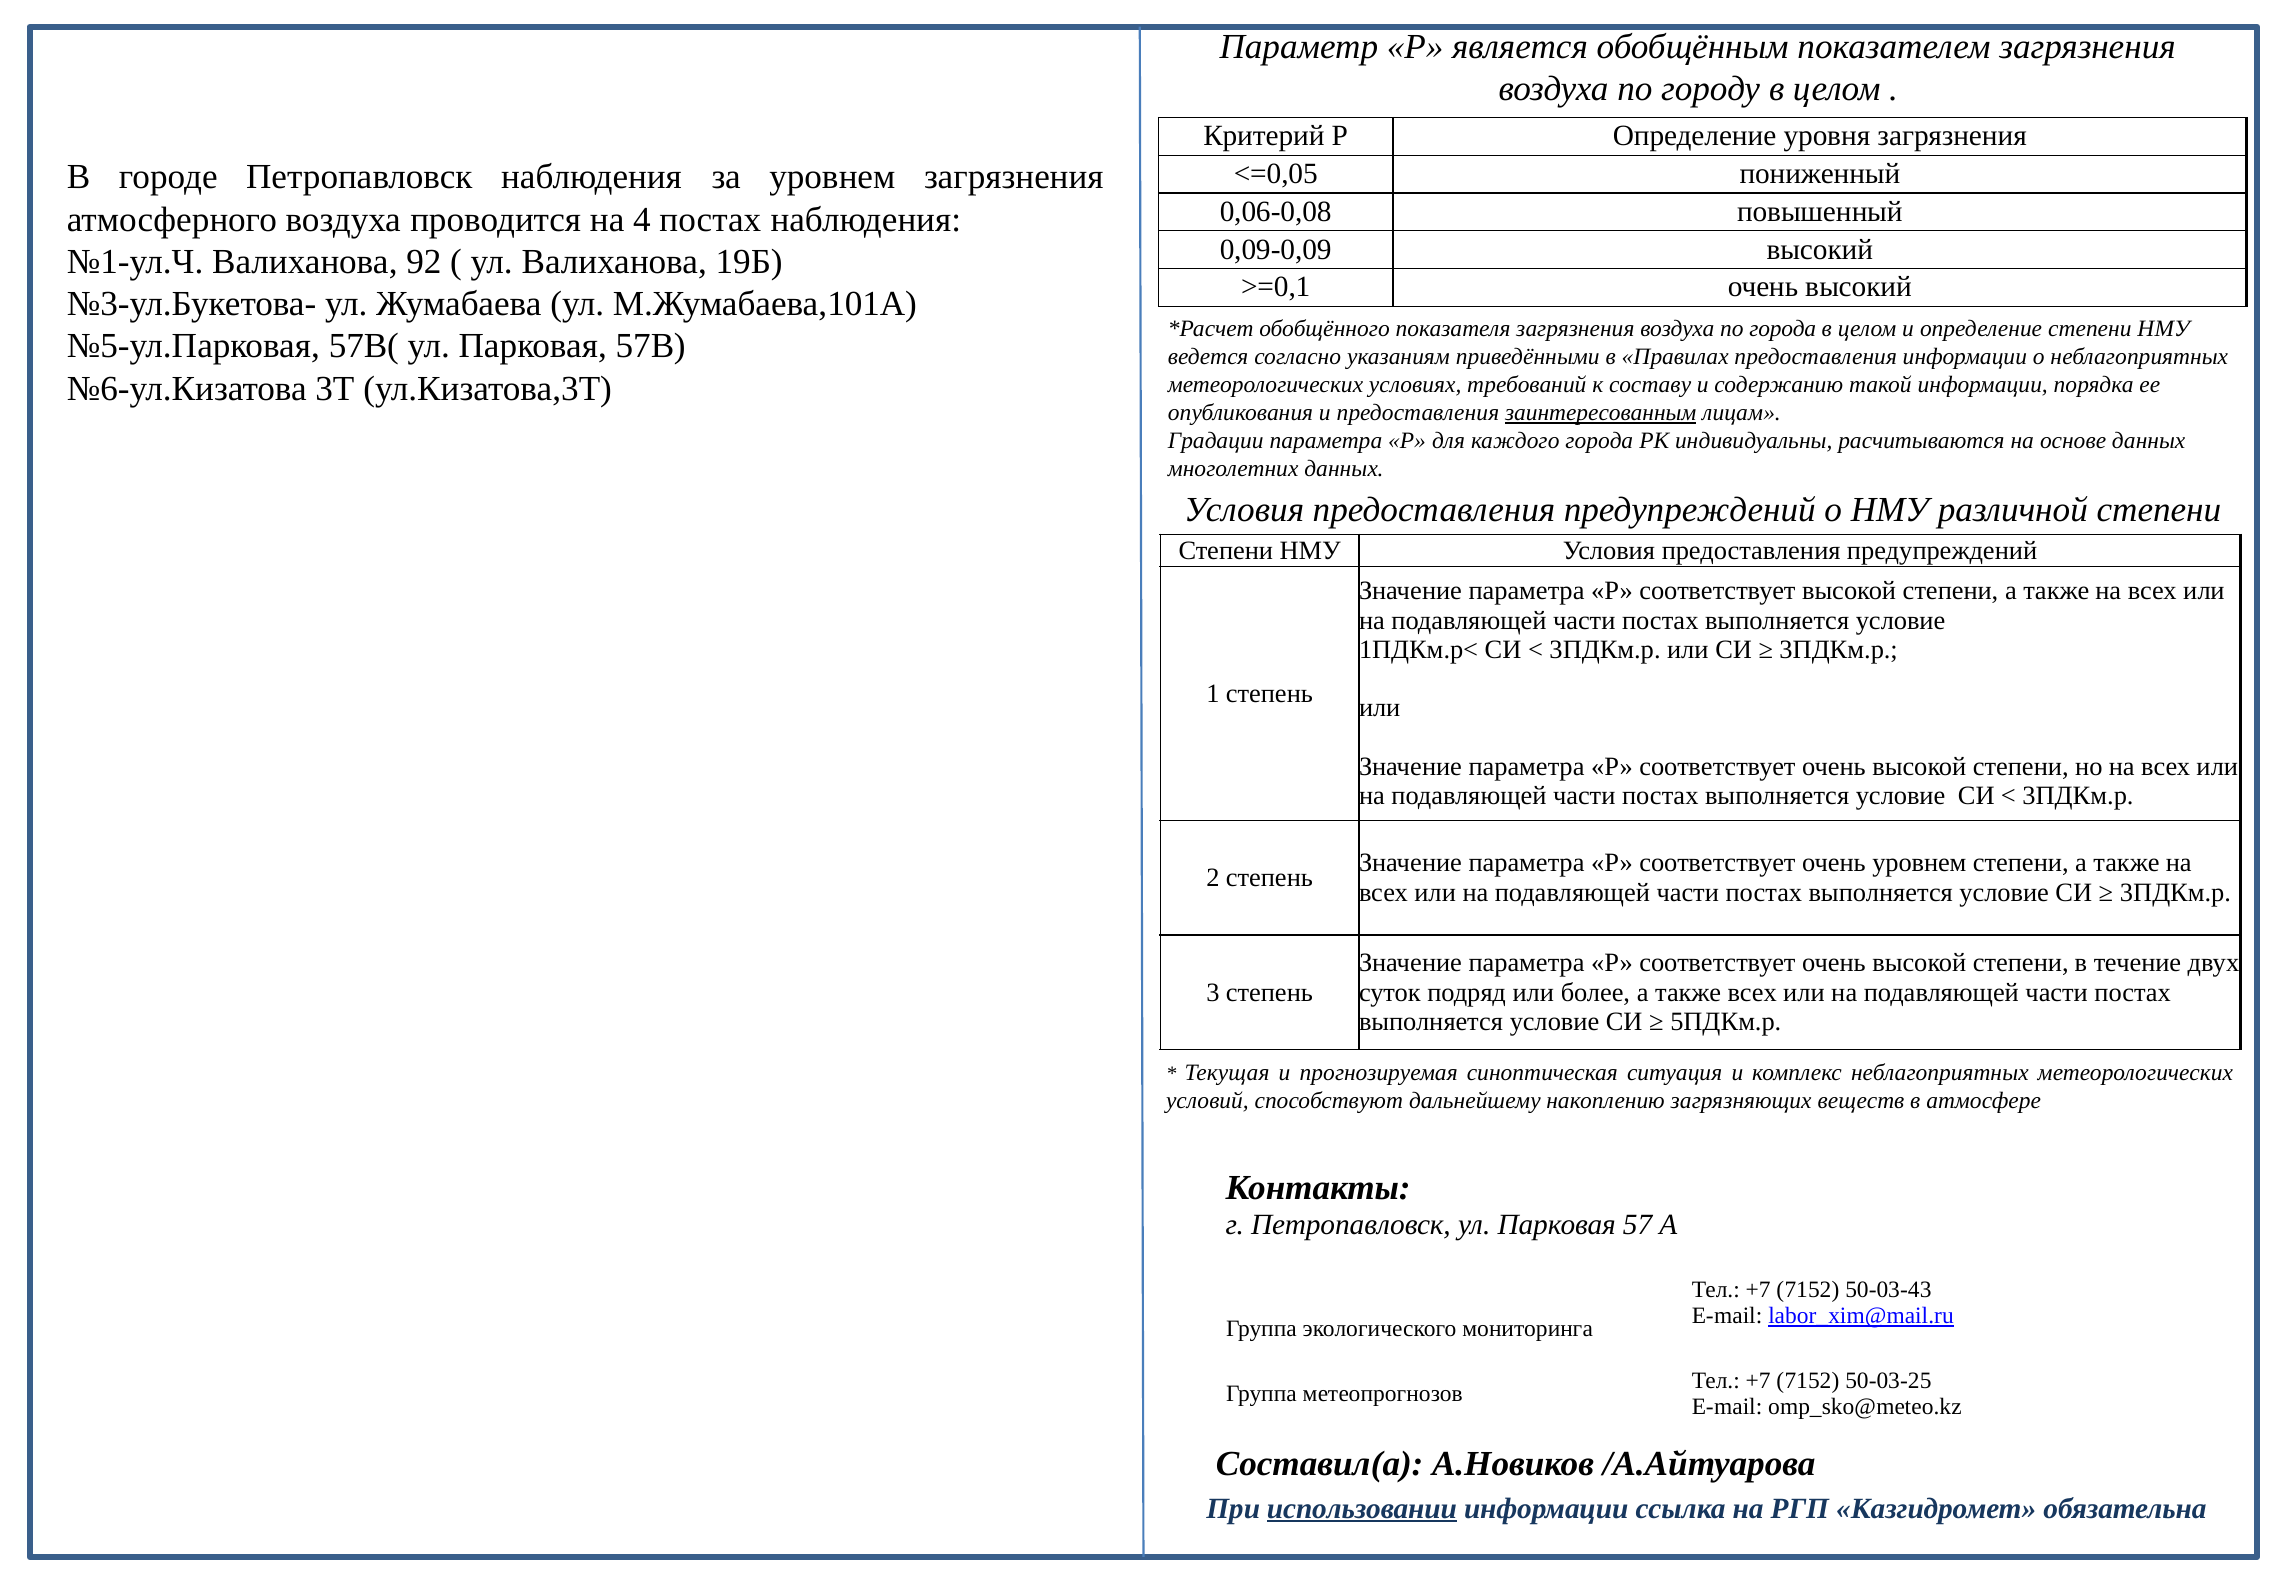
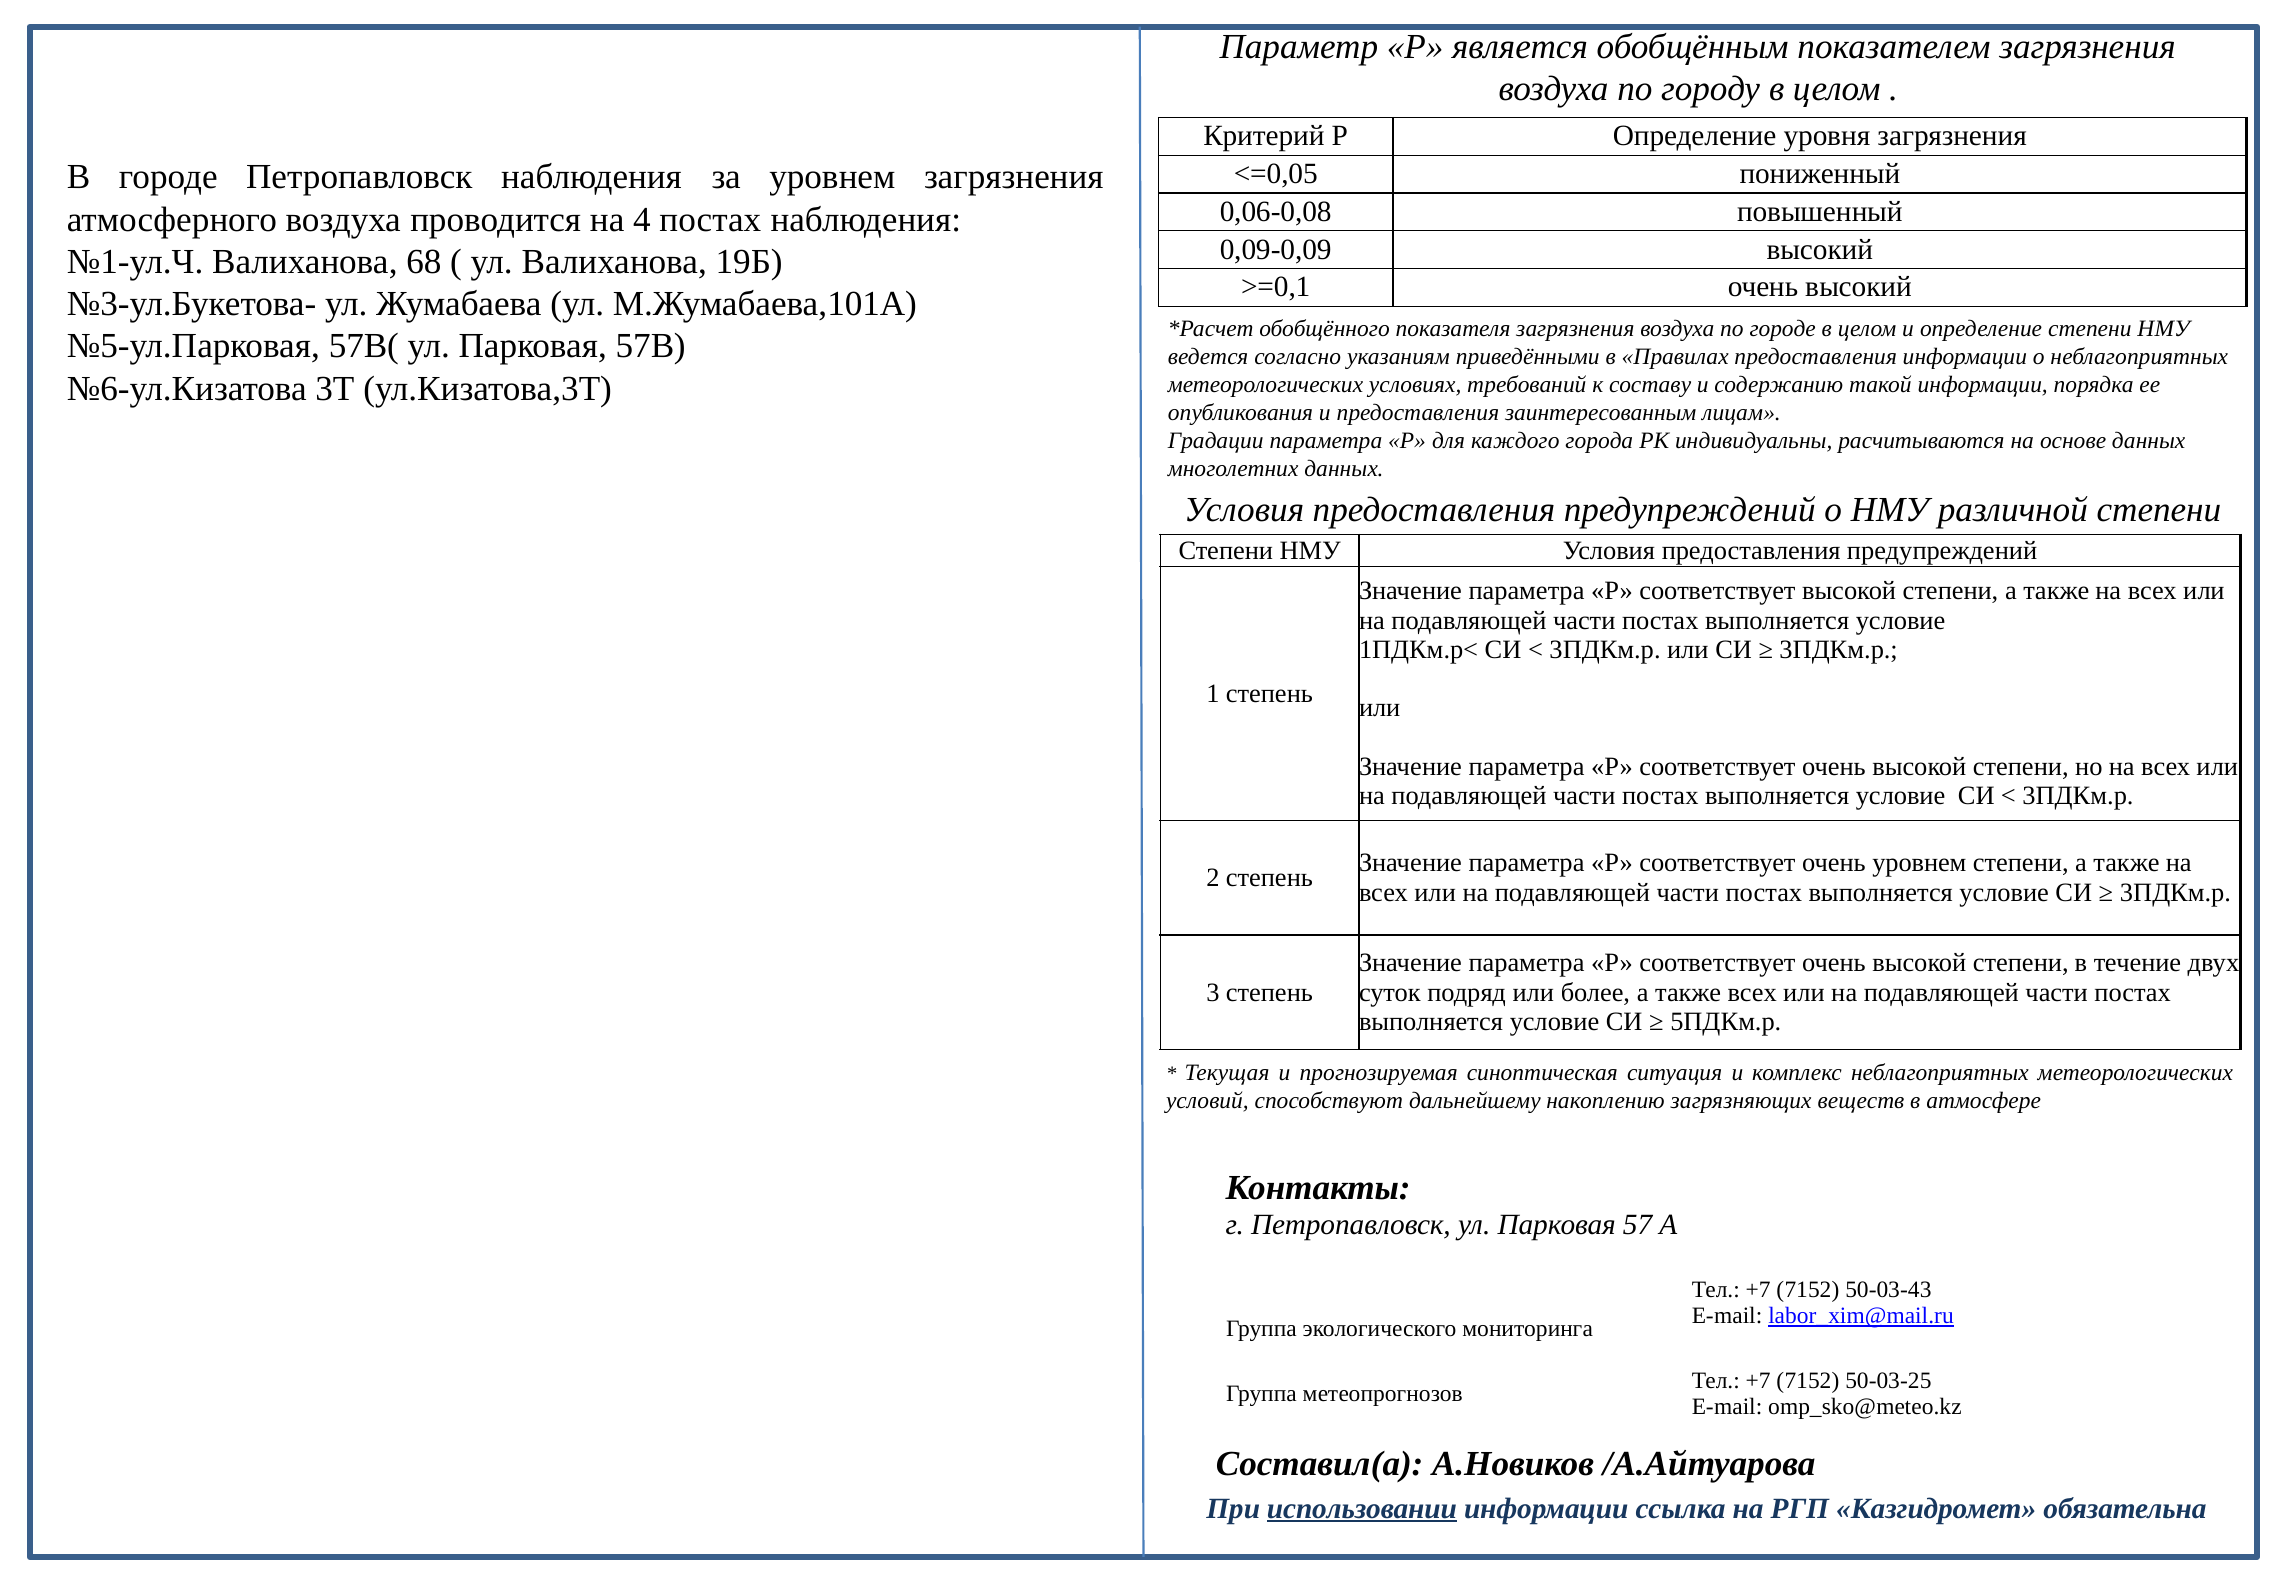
92: 92 -> 68
по города: города -> городе
заинтересованным underline: present -> none
